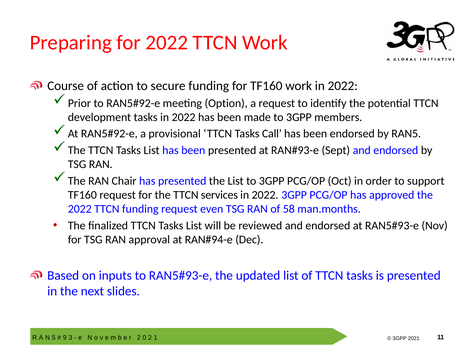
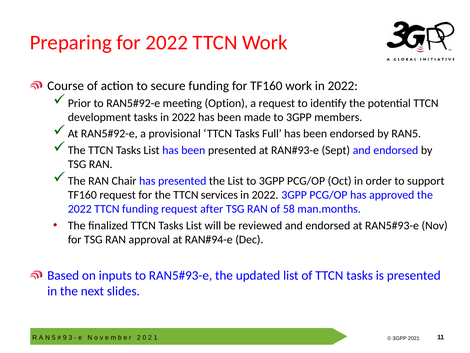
Call: Call -> Full
even: even -> after
